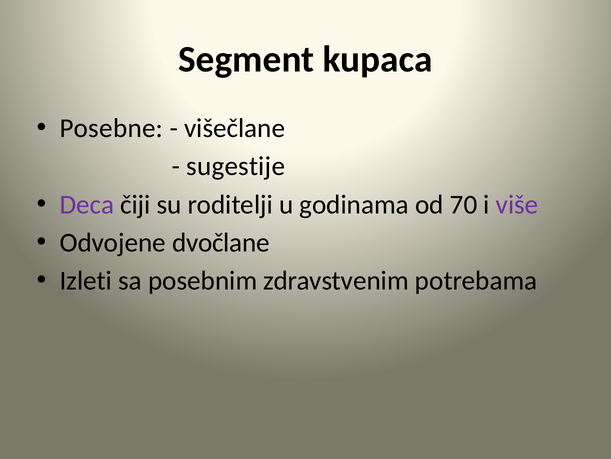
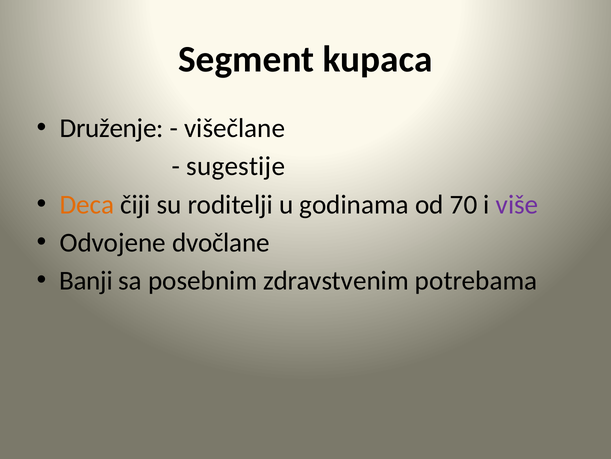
Posebne: Posebne -> Druženje
Deca colour: purple -> orange
Izleti: Izleti -> Banji
